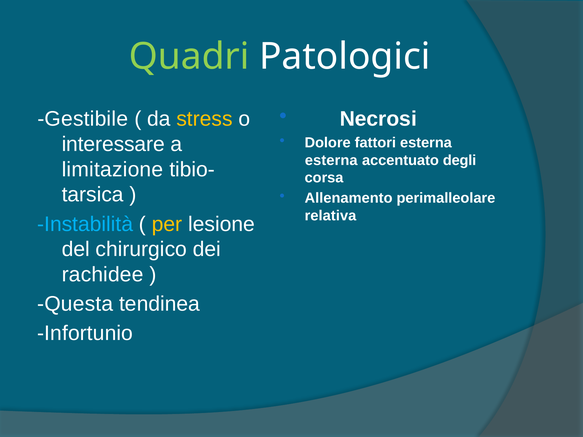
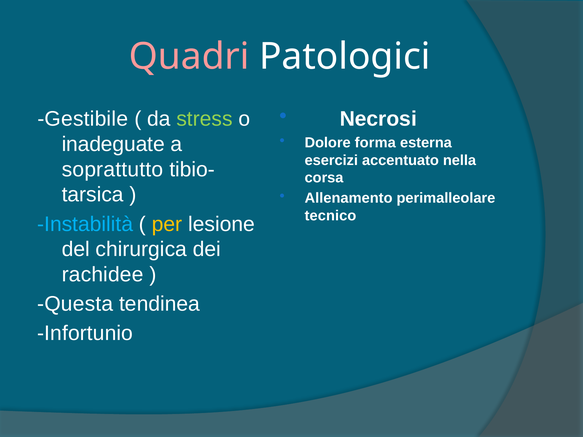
Quadri colour: light green -> pink
stress colour: yellow -> light green
interessare: interessare -> inadeguate
fattori: fattori -> forma
esterna at (331, 160): esterna -> esercizi
degli: degli -> nella
limitazione: limitazione -> soprattutto
relativa: relativa -> tecnico
chirurgico: chirurgico -> chirurgica
